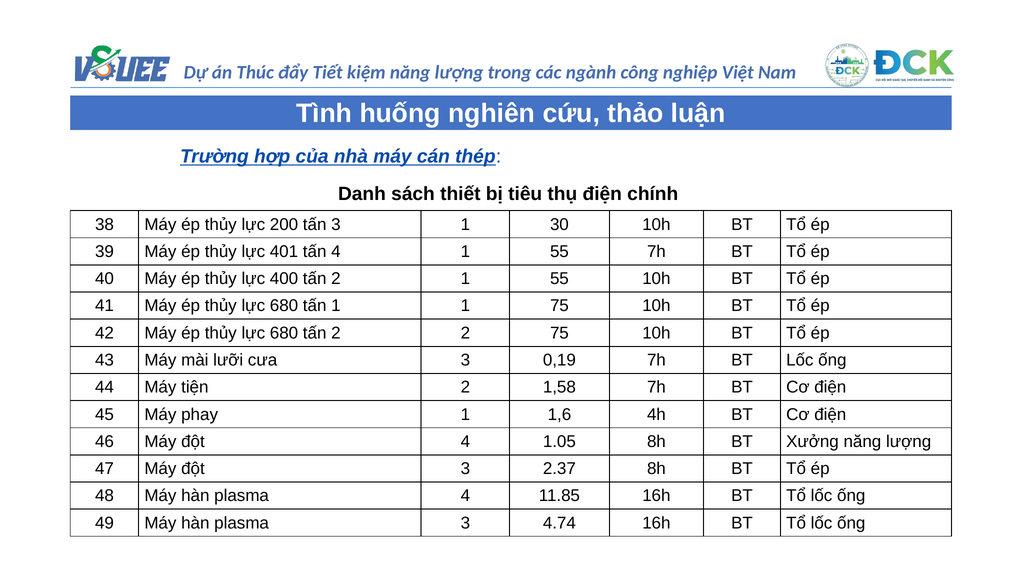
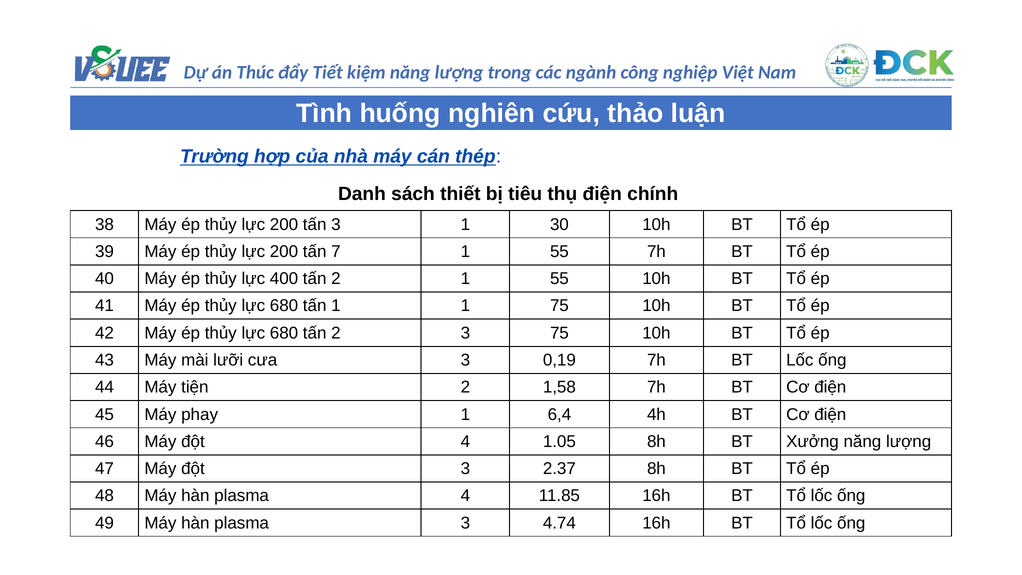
401 at (284, 252): 401 -> 200
tấn 4: 4 -> 7
2 2: 2 -> 3
1,6: 1,6 -> 6,4
